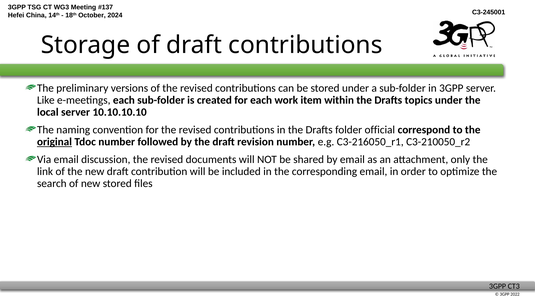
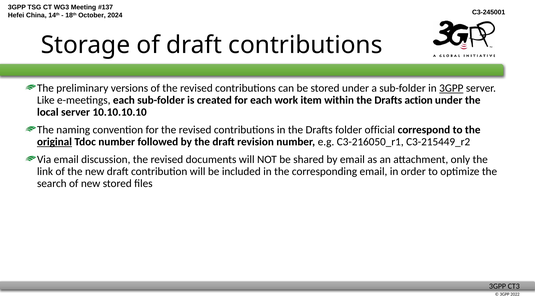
3GPP at (451, 88) underline: none -> present
topics: topics -> action
C3-210050_r2: C3-210050_r2 -> C3-215449_r2
